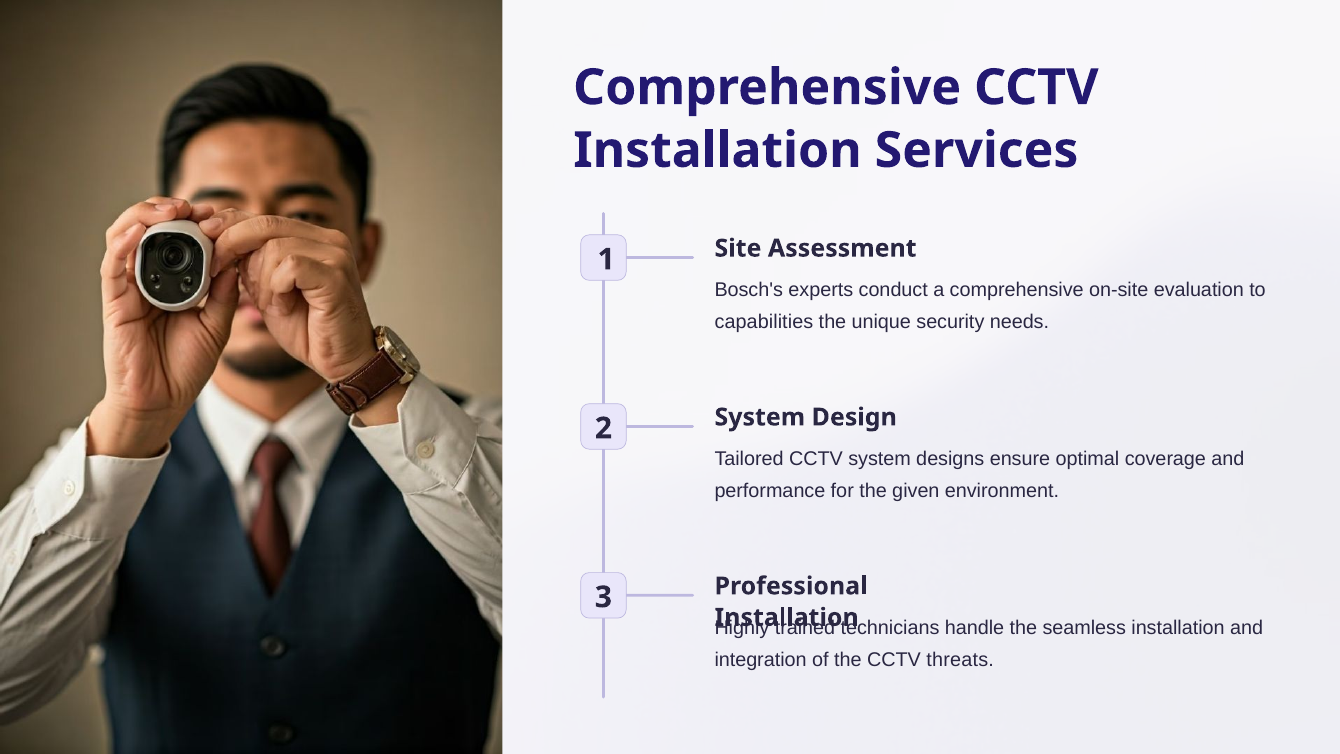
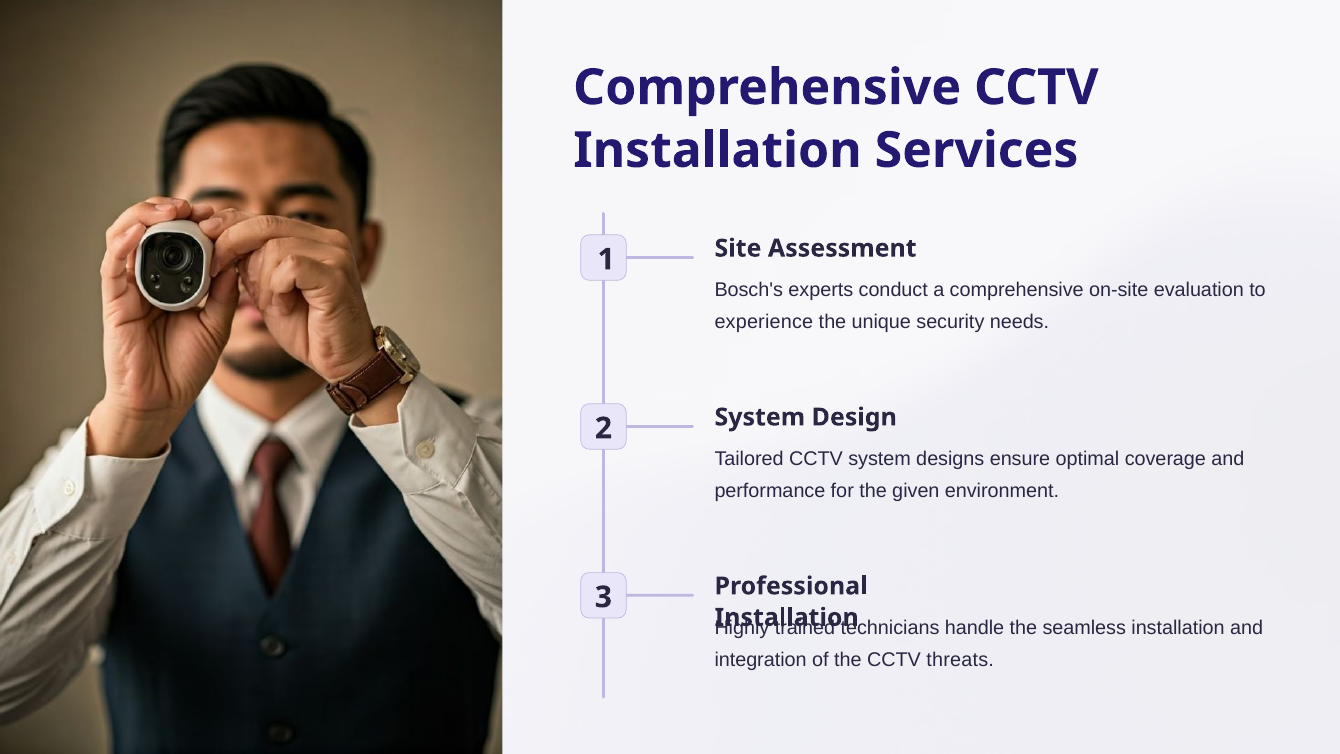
capabilities: capabilities -> experience
